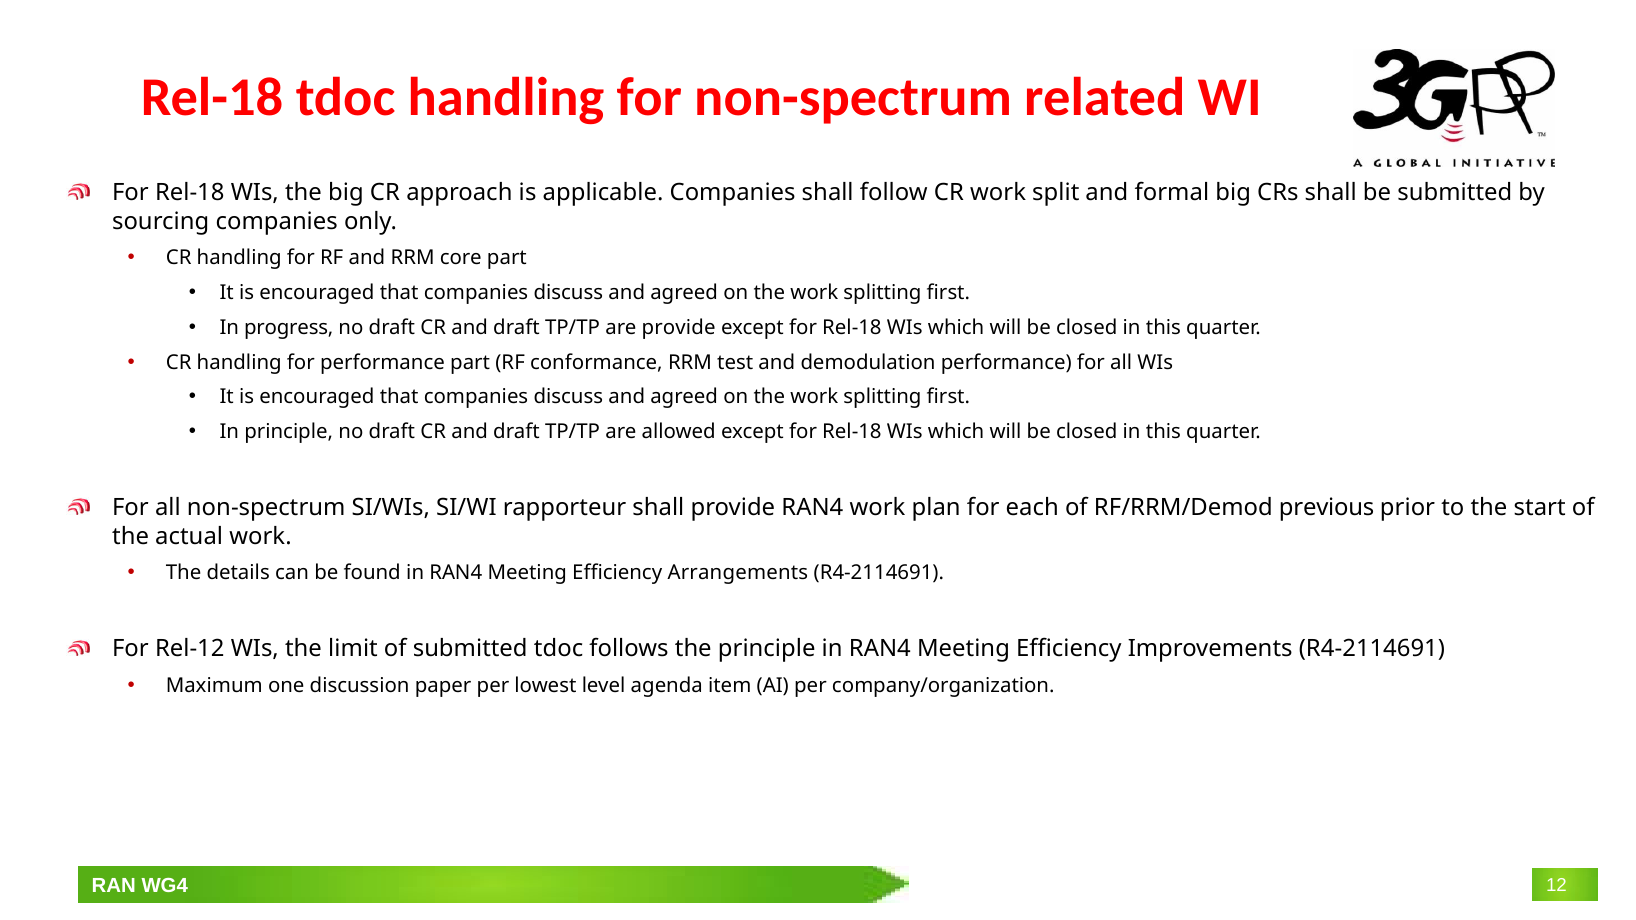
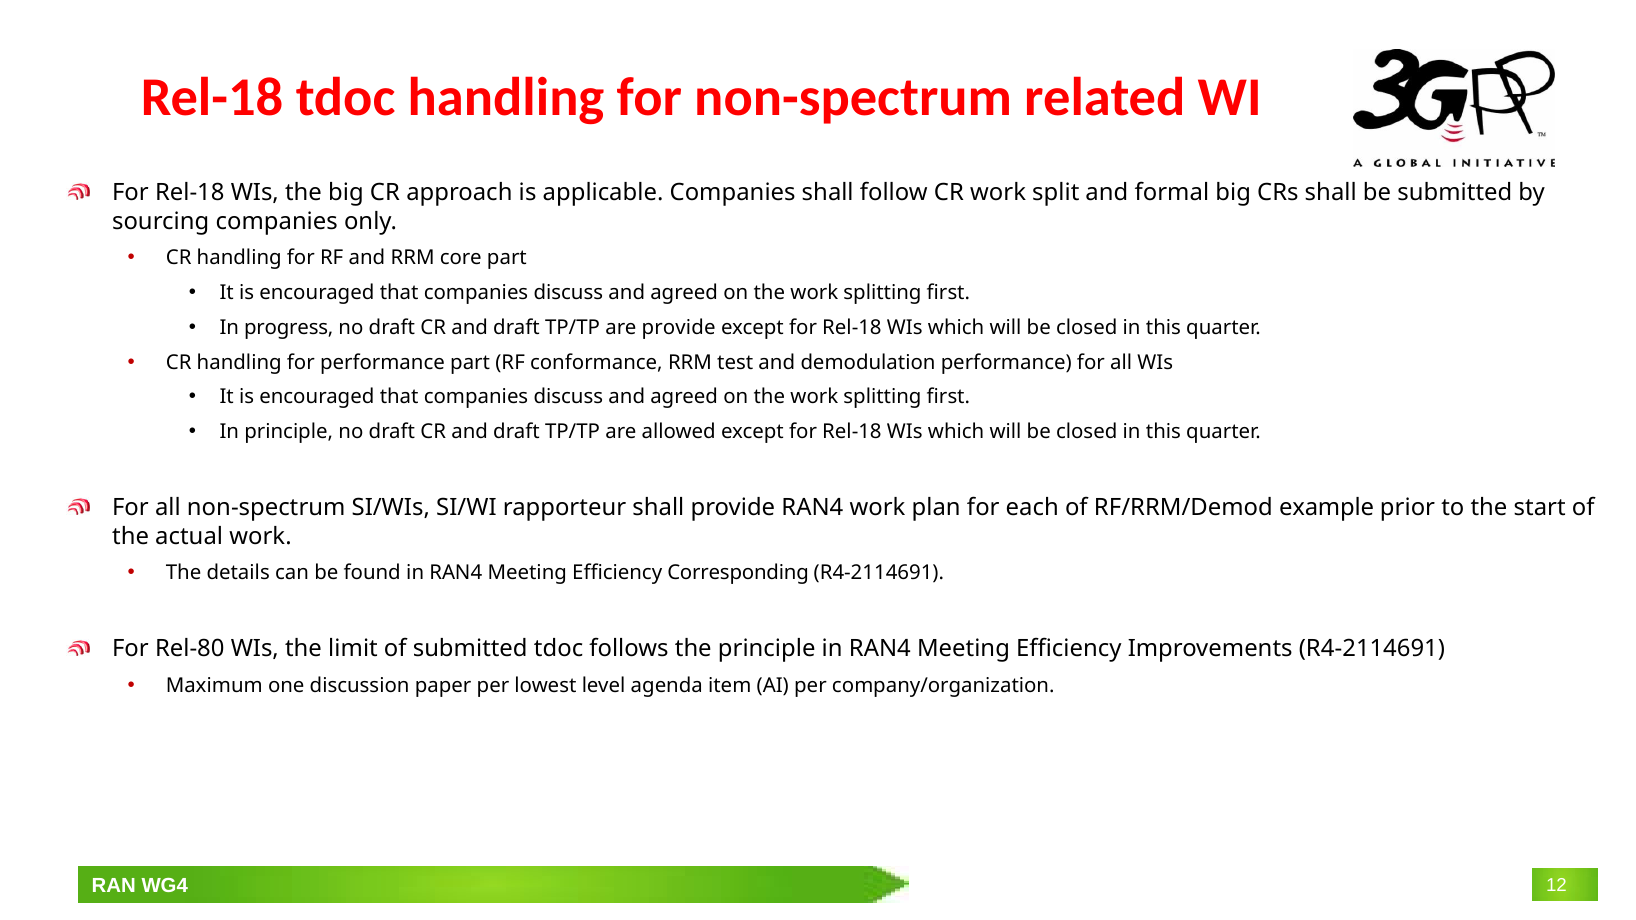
previous: previous -> example
Arrangements: Arrangements -> Corresponding
Rel-12: Rel-12 -> Rel-80
